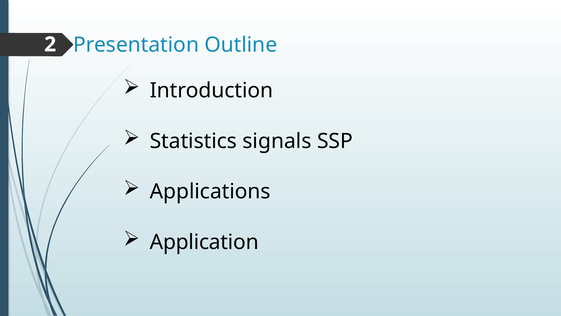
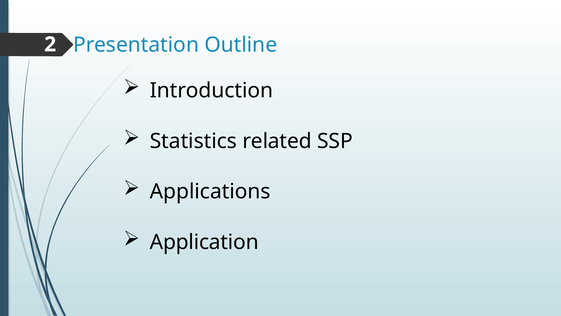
signals: signals -> related
